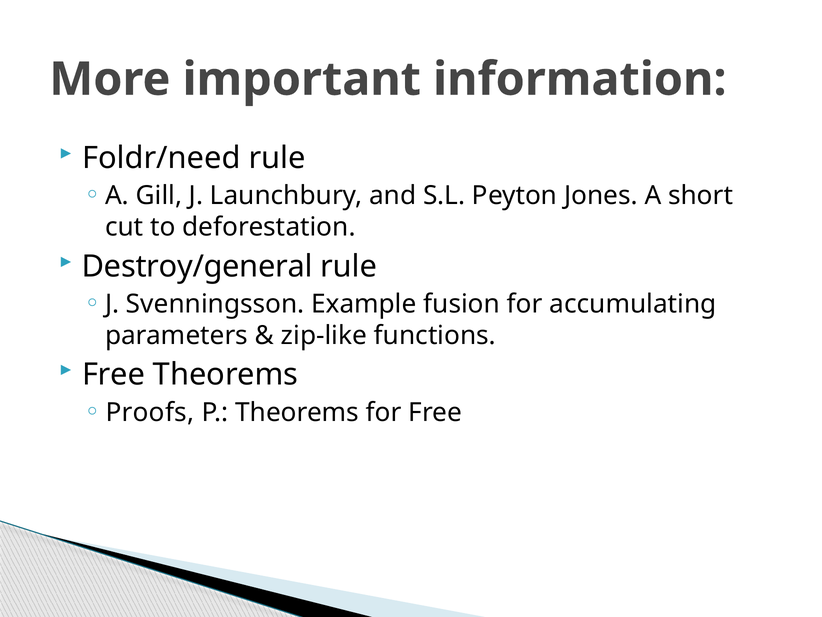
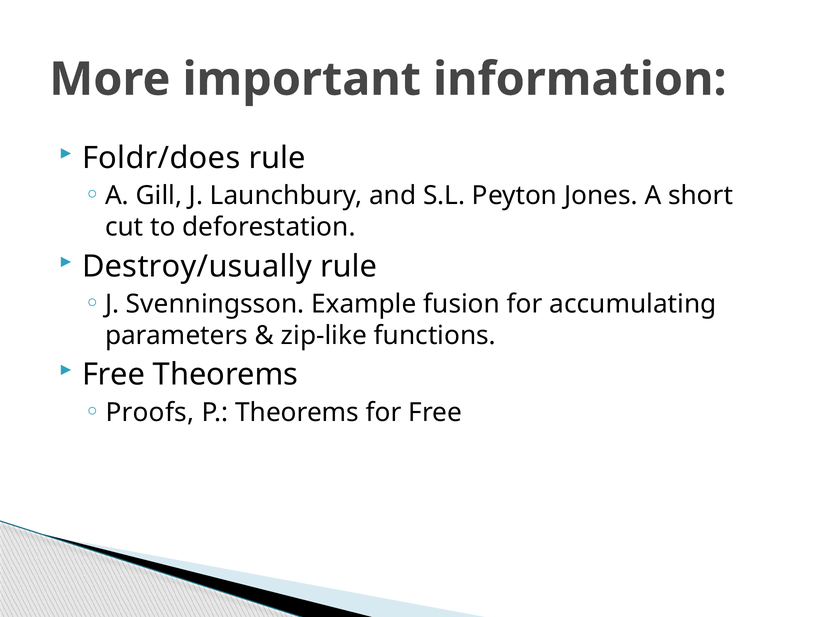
Foldr/need: Foldr/need -> Foldr/does
Destroy/general: Destroy/general -> Destroy/usually
